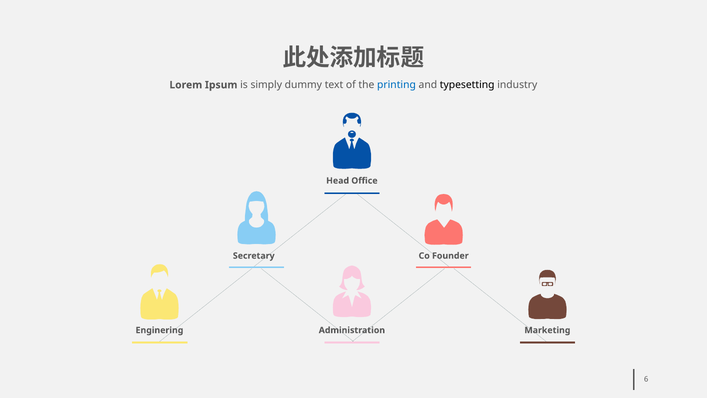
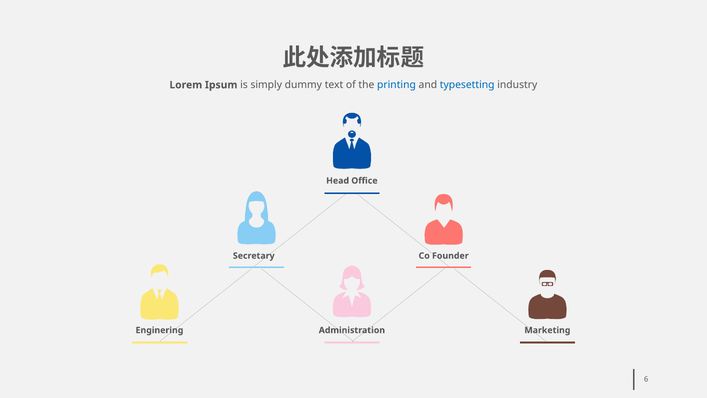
typesetting colour: black -> blue
